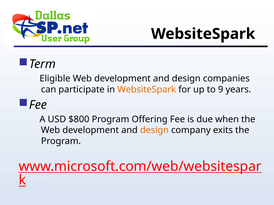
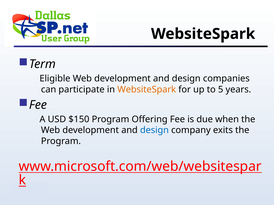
9: 9 -> 5
$800: $800 -> $150
design at (154, 130) colour: orange -> blue
